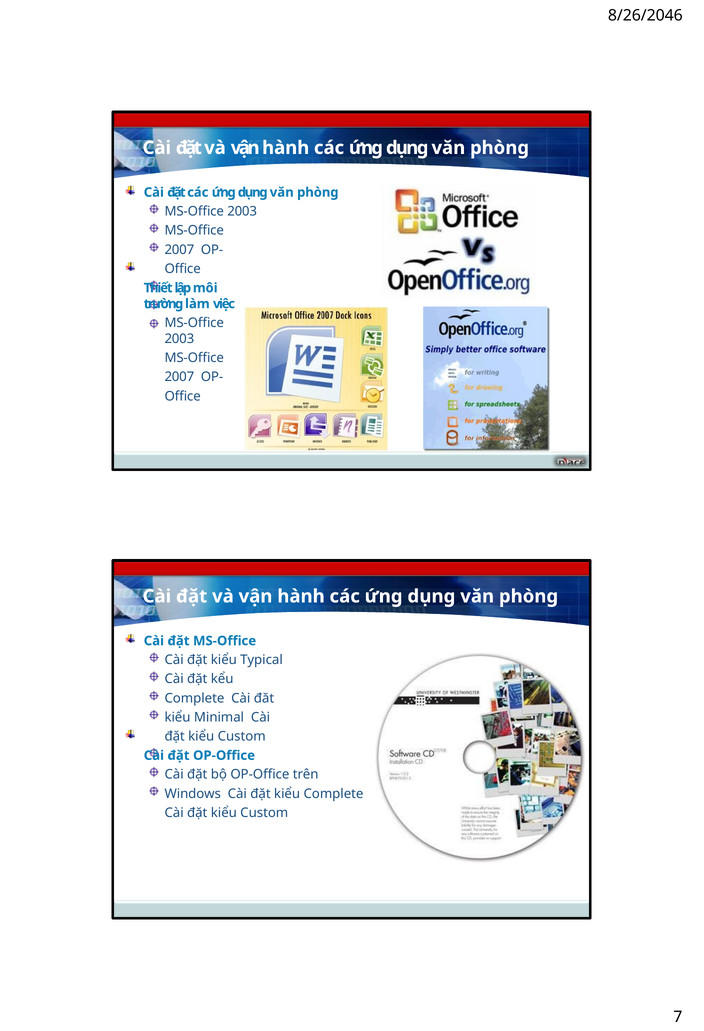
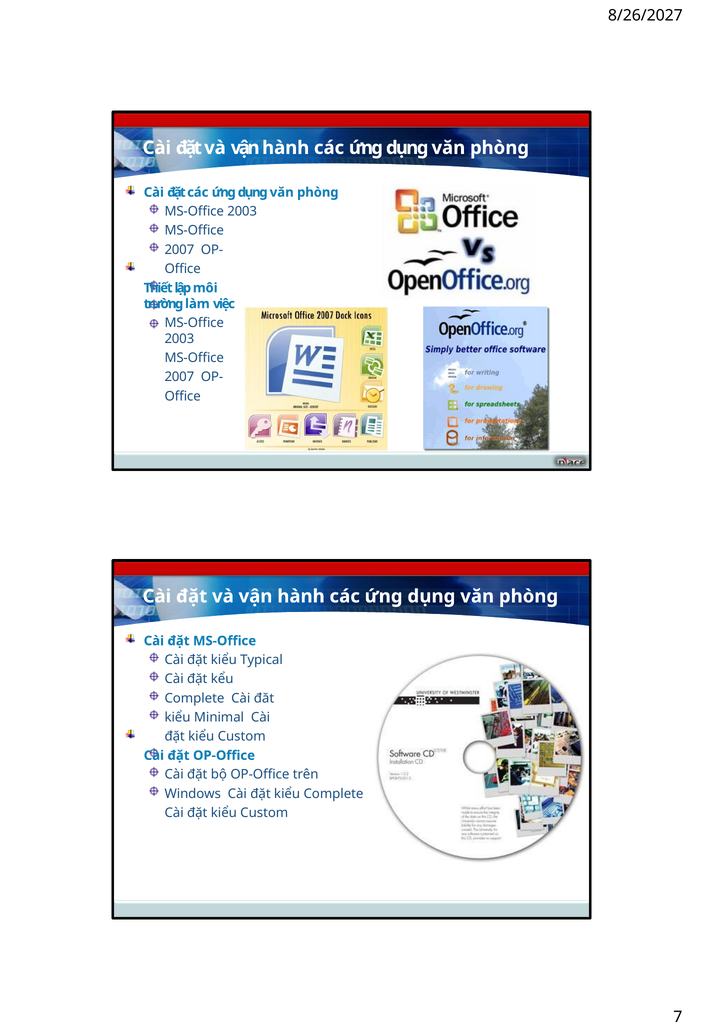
8/26/2046: 8/26/2046 -> 8/26/2027
